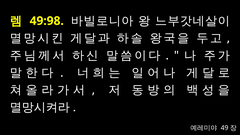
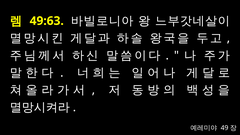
49:98: 49:98 -> 49:63
